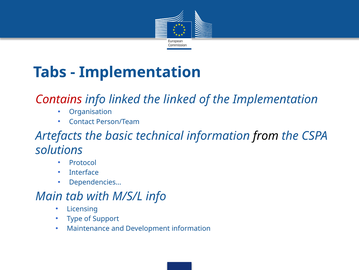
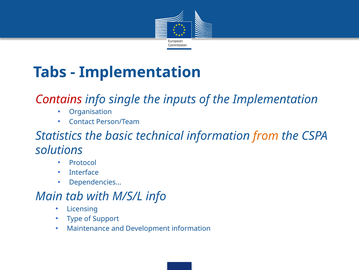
info linked: linked -> single
the linked: linked -> inputs
Artefacts: Artefacts -> Statistics
from colour: black -> orange
